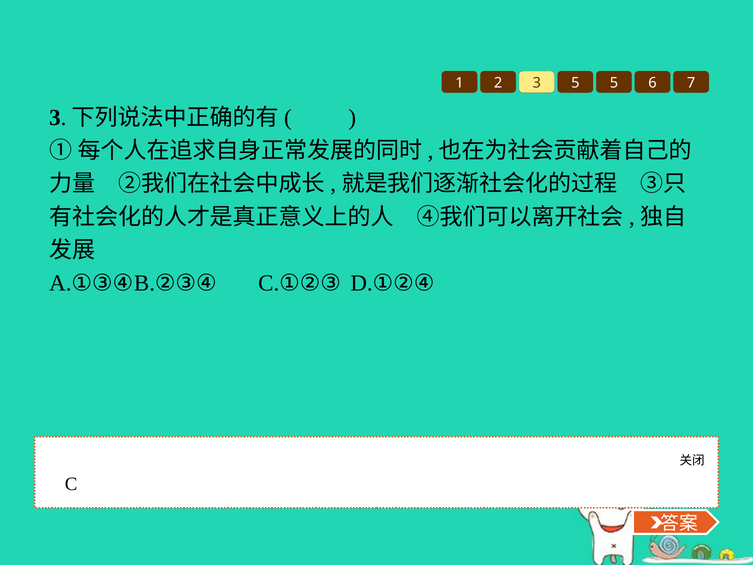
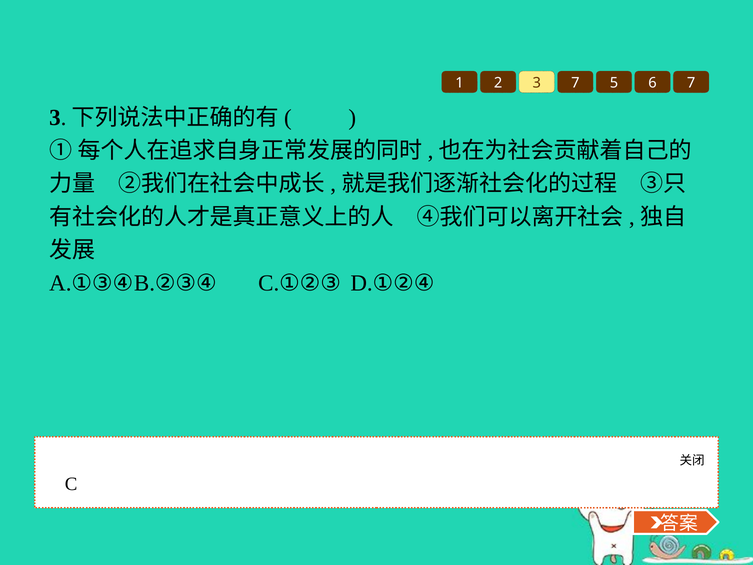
3 5: 5 -> 7
